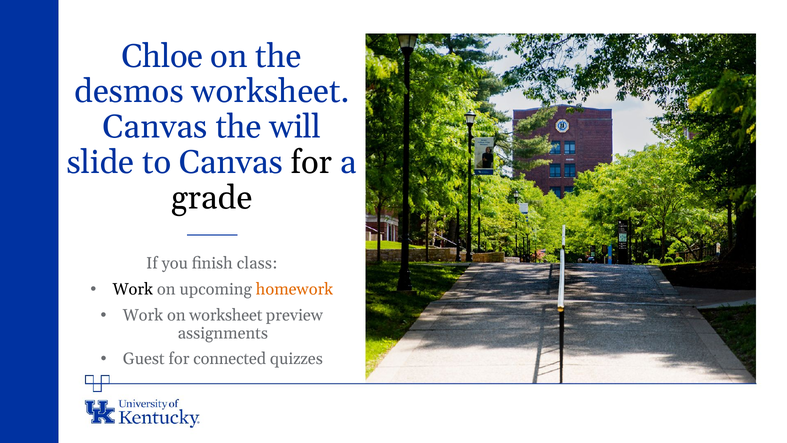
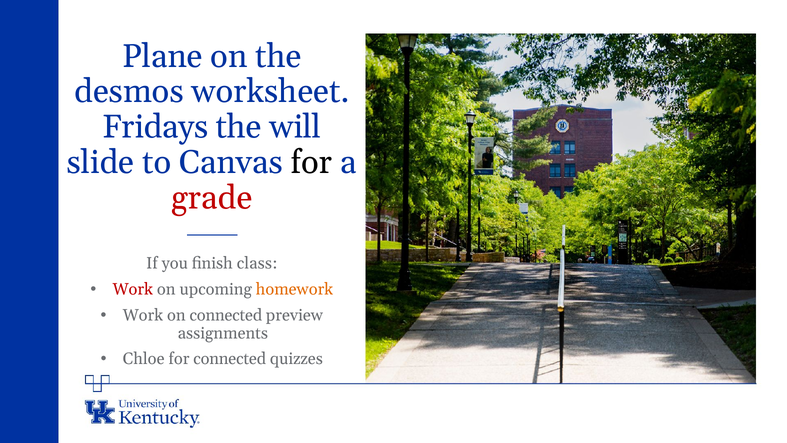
Chloe: Chloe -> Plane
Canvas at (155, 127): Canvas -> Fridays
grade colour: black -> red
Work at (133, 289) colour: black -> red
on worksheet: worksheet -> connected
Guest: Guest -> Chloe
